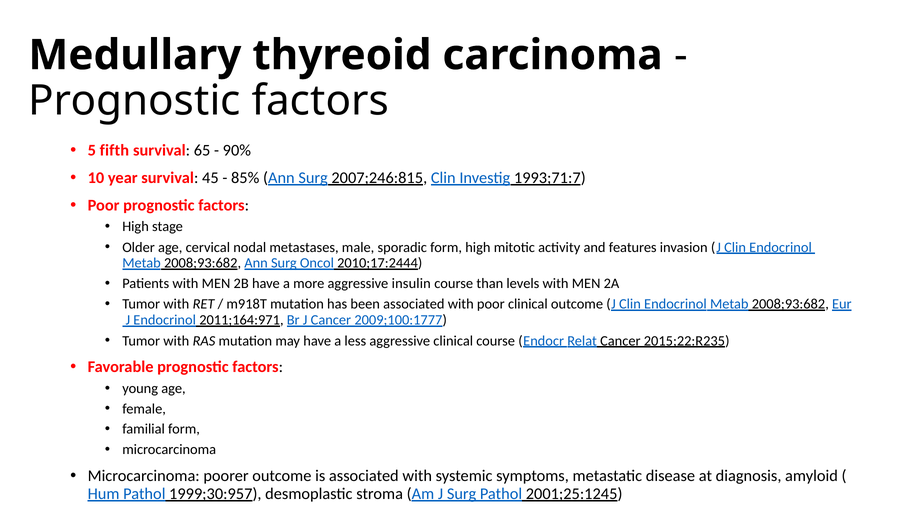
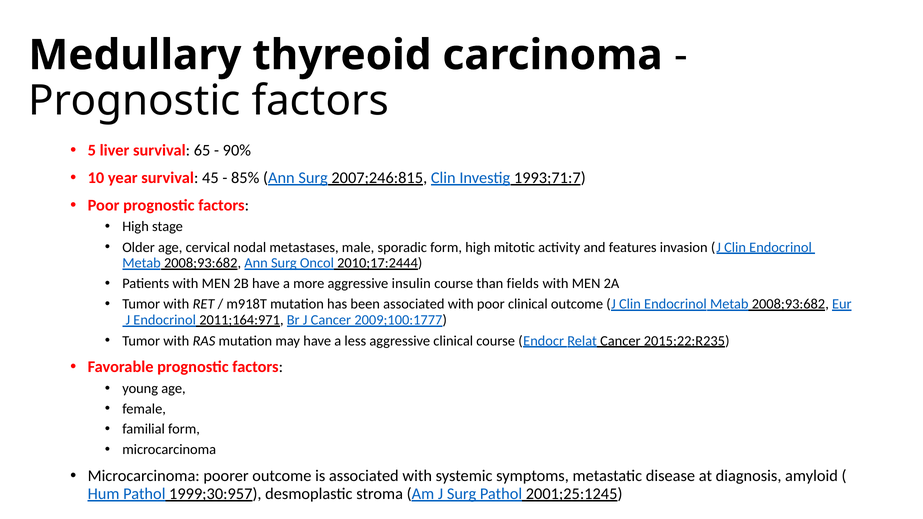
fifth: fifth -> liver
levels: levels -> fields
